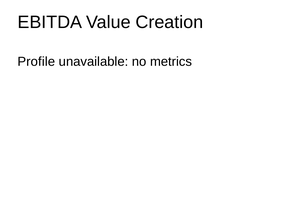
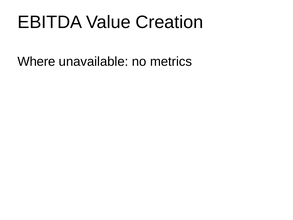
Profile: Profile -> Where
